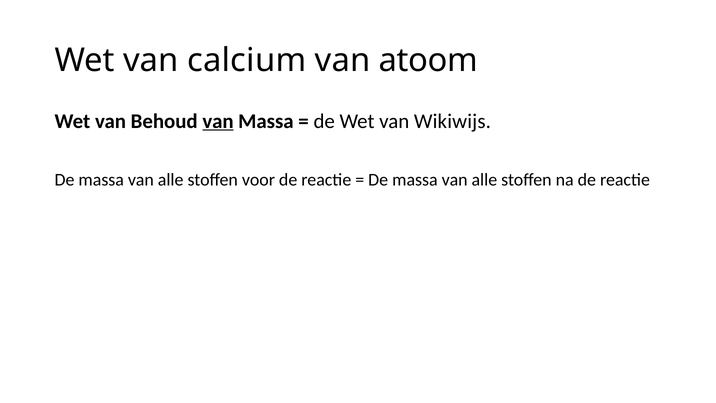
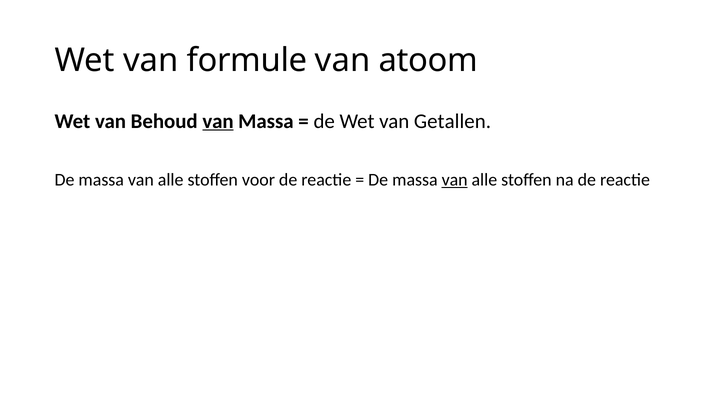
calcium: calcium -> formule
Wikiwijs: Wikiwijs -> Getallen
van at (455, 180) underline: none -> present
